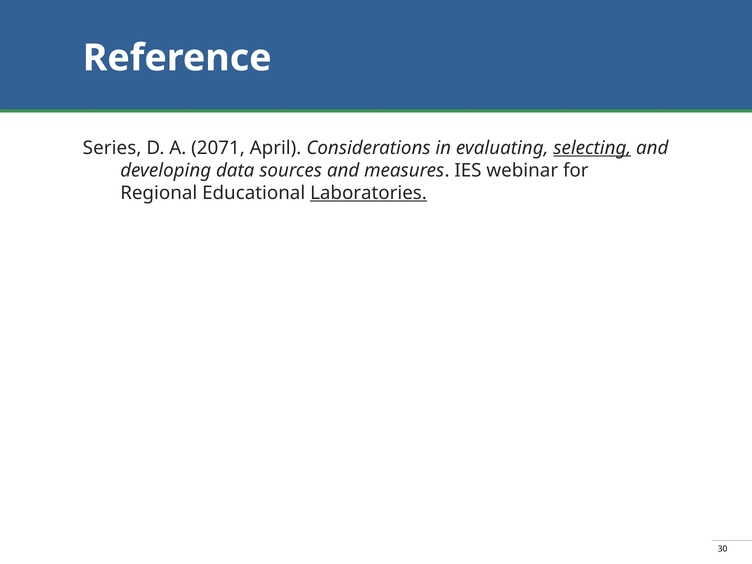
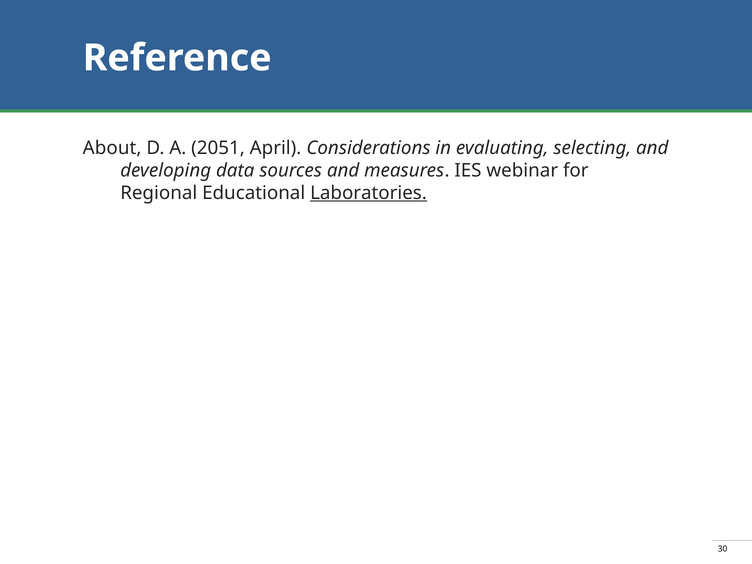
Series: Series -> About
2071: 2071 -> 2051
selecting underline: present -> none
